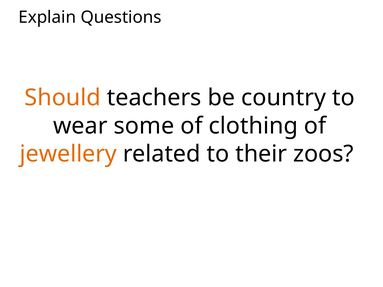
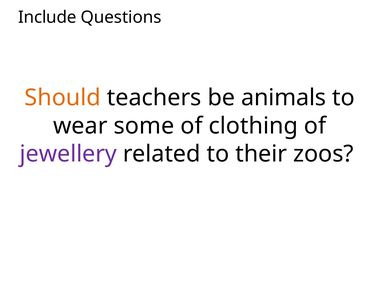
Explain: Explain -> Include
country: country -> animals
jewellery colour: orange -> purple
